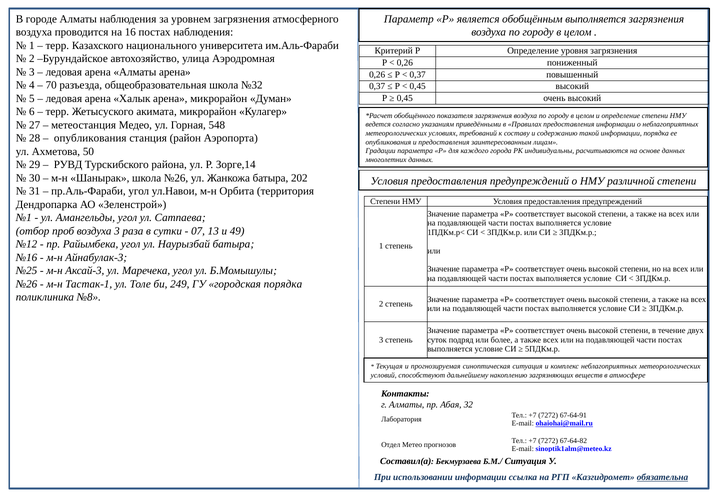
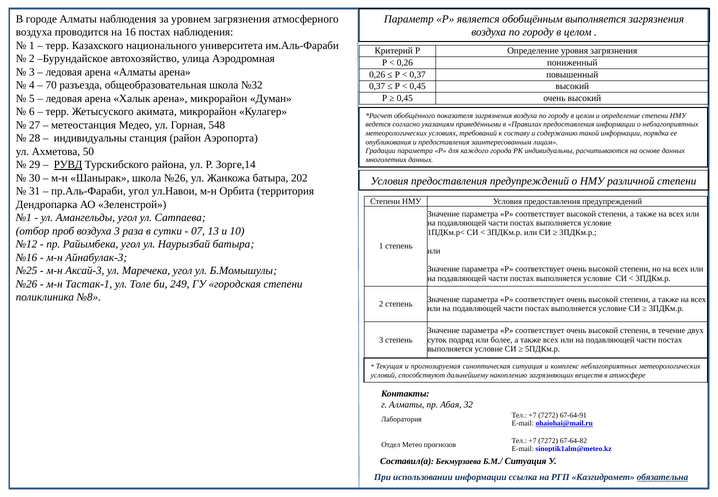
опубликования at (90, 138): опубликования -> индивидуальны
РУВД underline: none -> present
49: 49 -> 10
городская порядка: порядка -> степени
